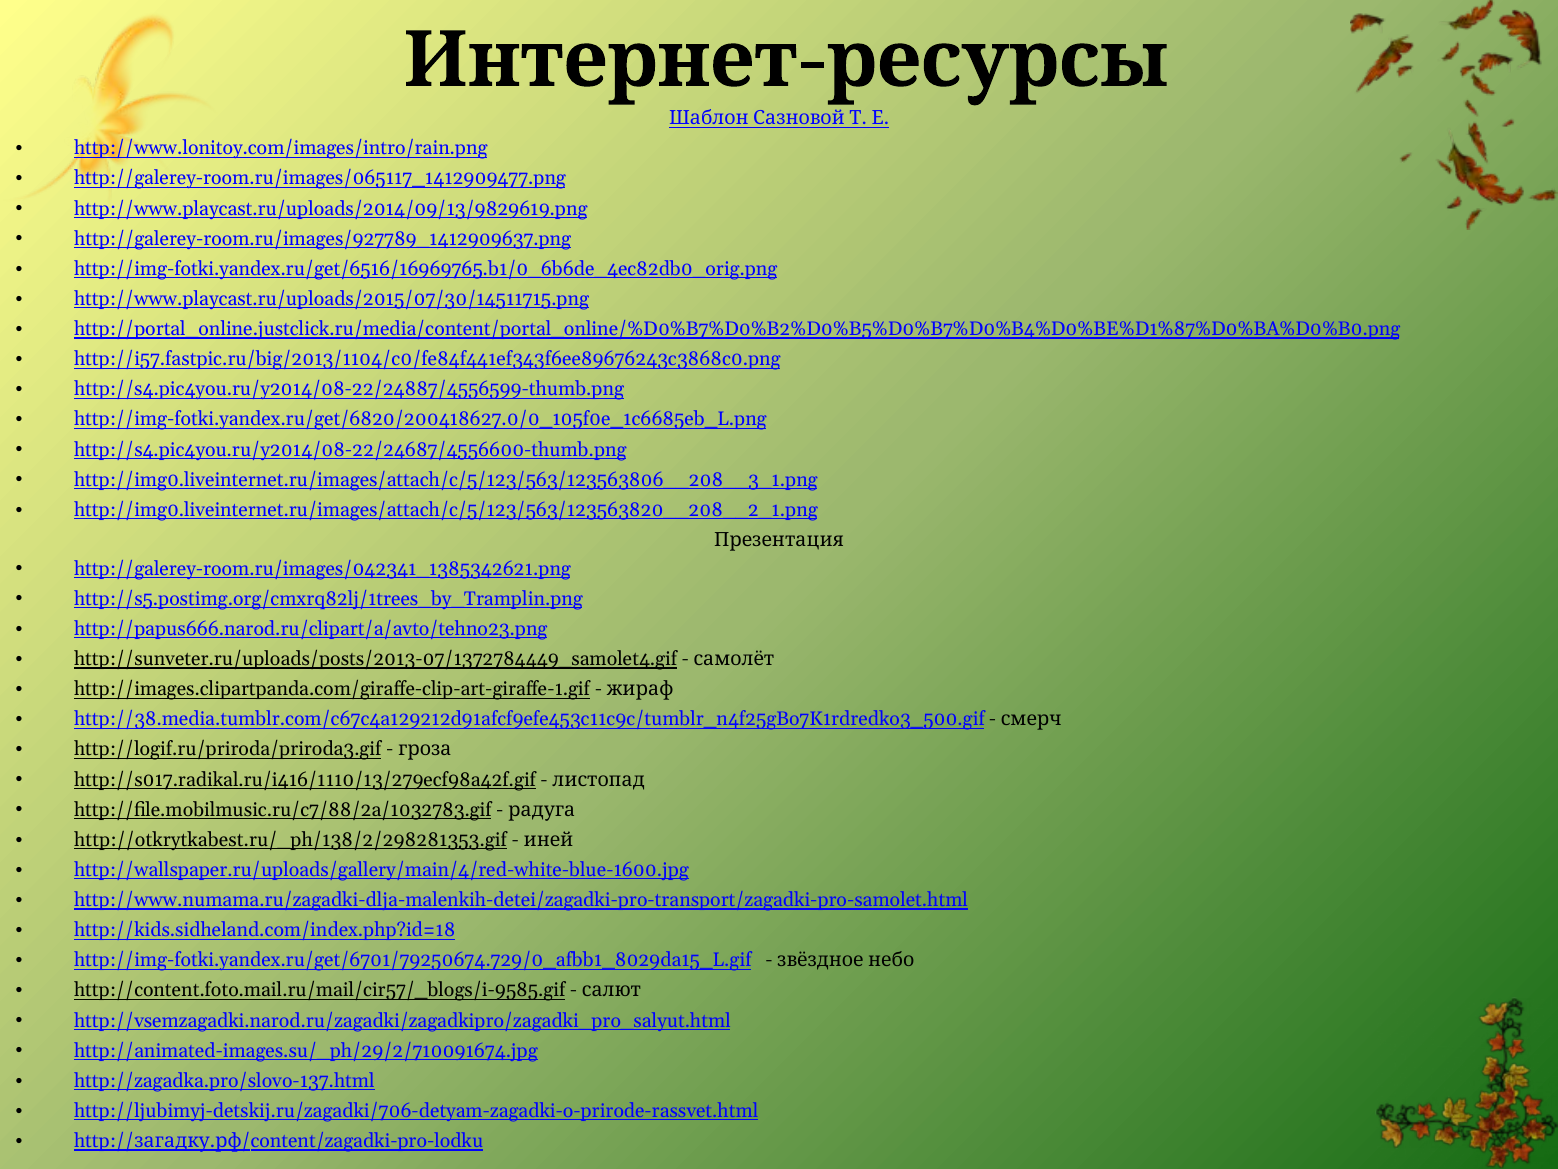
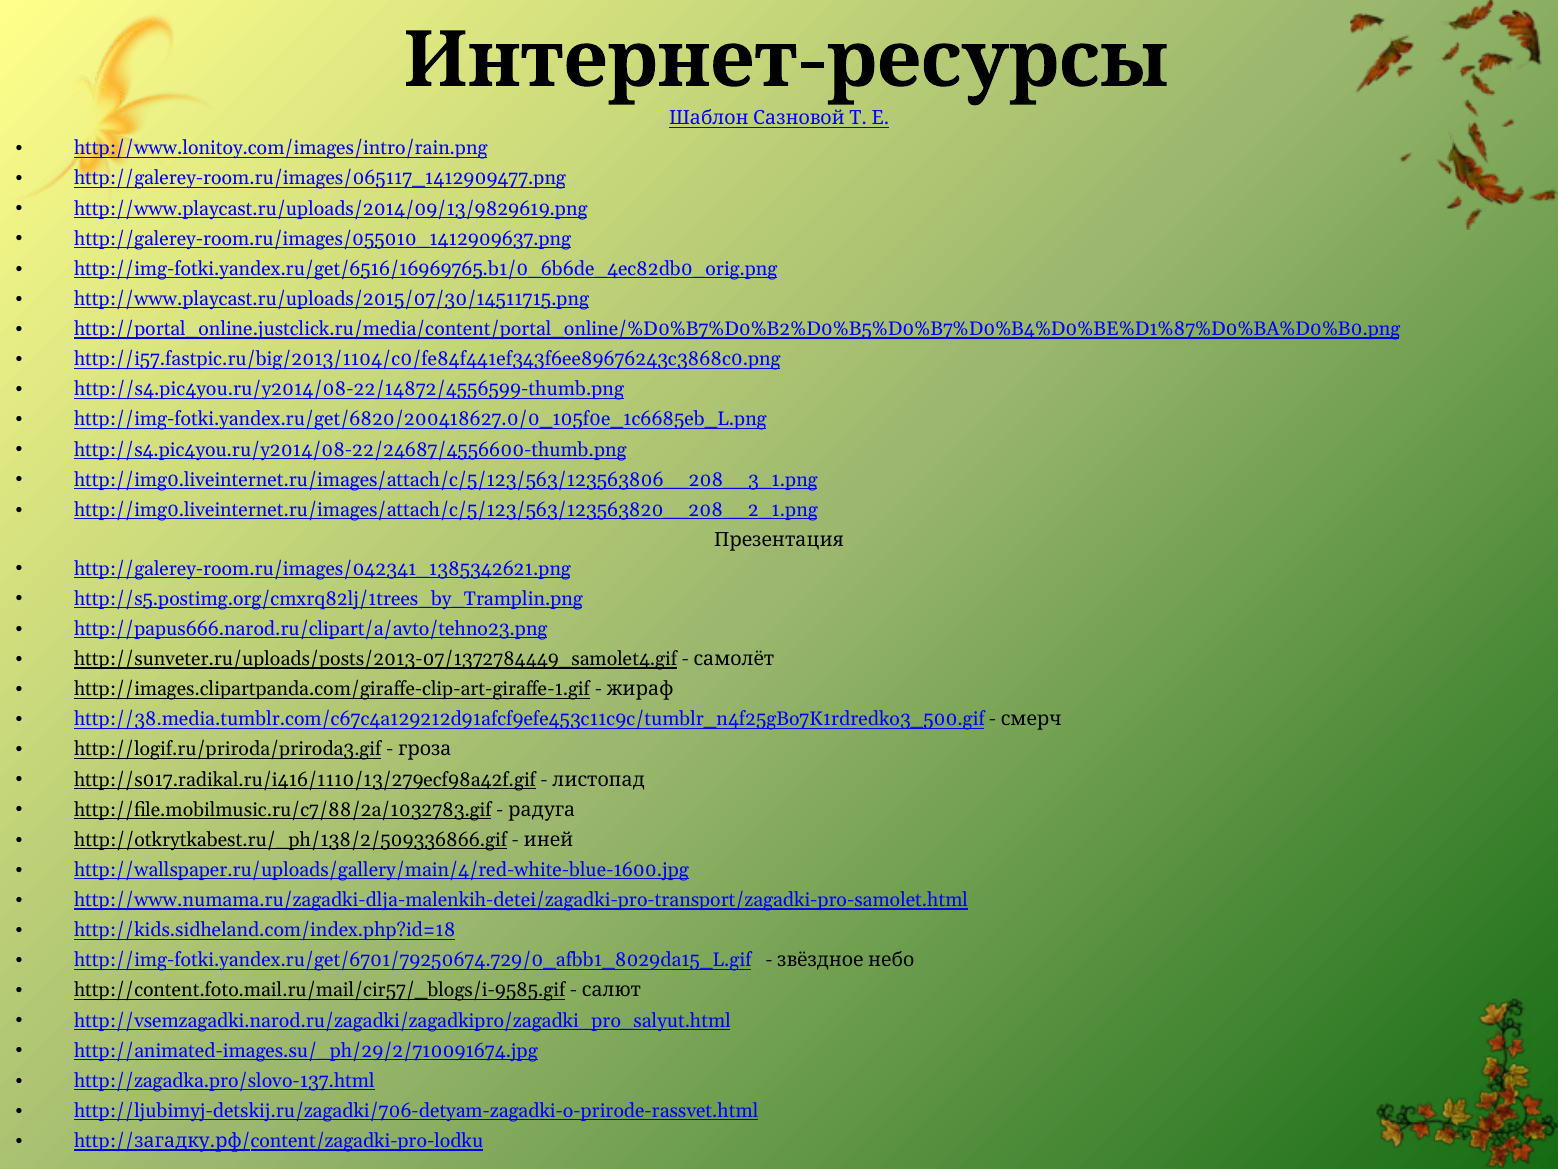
http://galerey-room.ru/images/927789_1412909637.png: http://galerey-room.ru/images/927789_1412909637.png -> http://galerey-room.ru/images/055010_1412909637.png
http://s4.pic4you.ru/y2014/08-22/24887/4556599-thumb.png: http://s4.pic4you.ru/y2014/08-22/24887/4556599-thumb.png -> http://s4.pic4you.ru/y2014/08-22/14872/4556599-thumb.png
http://otkrytkabest.ru/_ph/138/2/298281353.gif: http://otkrytkabest.ru/_ph/138/2/298281353.gif -> http://otkrytkabest.ru/_ph/138/2/509336866.gif
